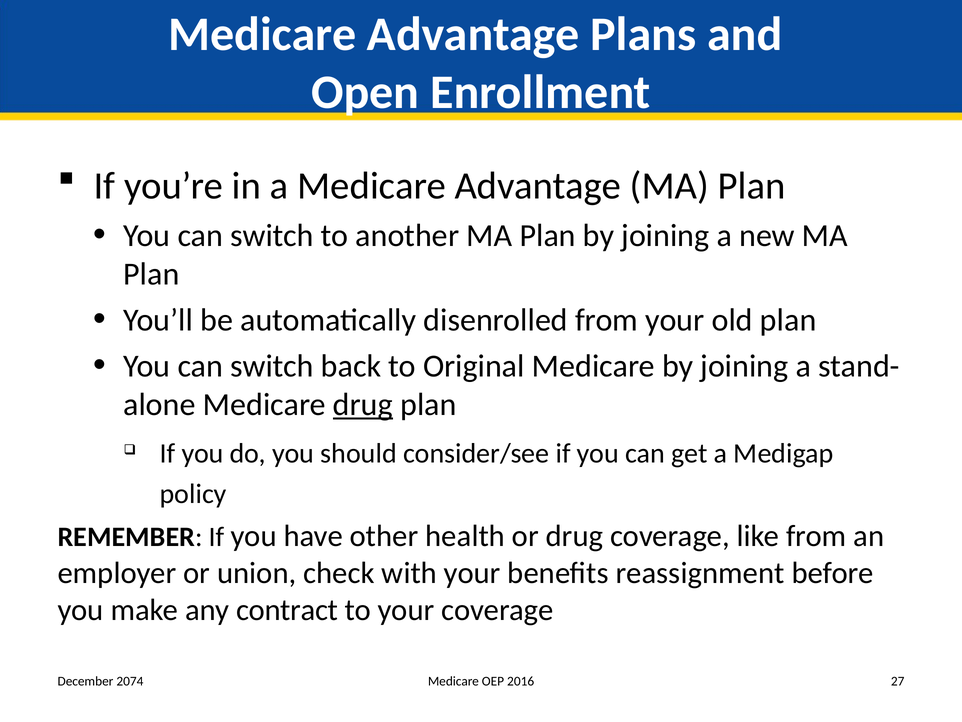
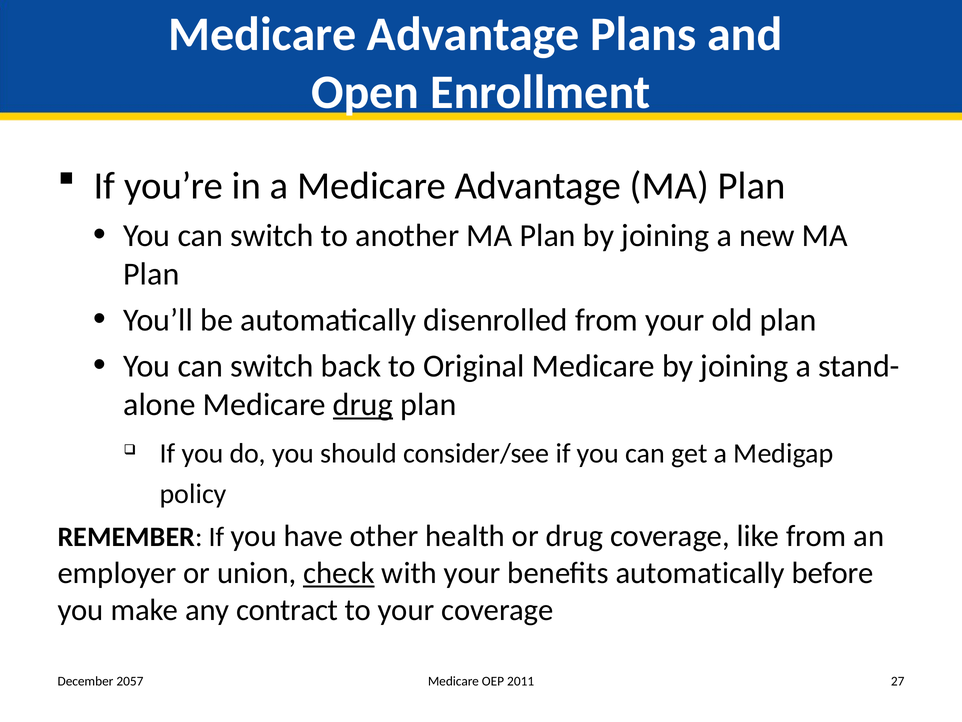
check underline: none -> present
benefits reassignment: reassignment -> automatically
2074: 2074 -> 2057
2016: 2016 -> 2011
